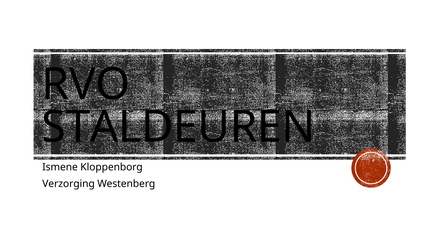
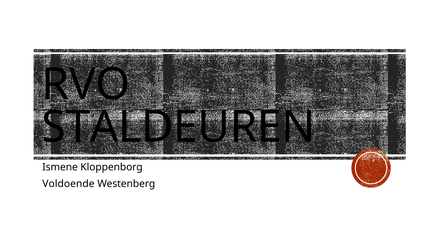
Verzorging: Verzorging -> Voldoende
